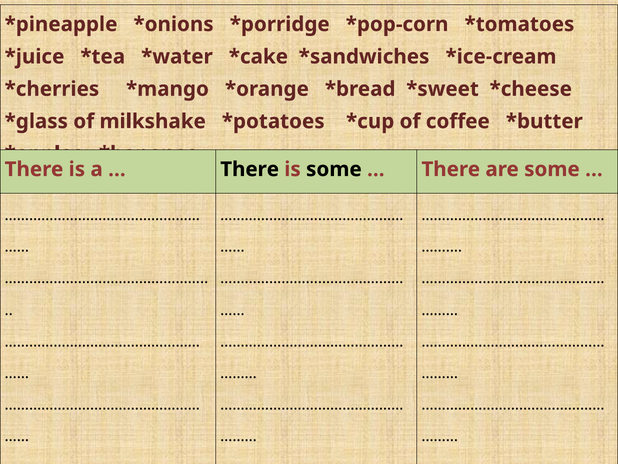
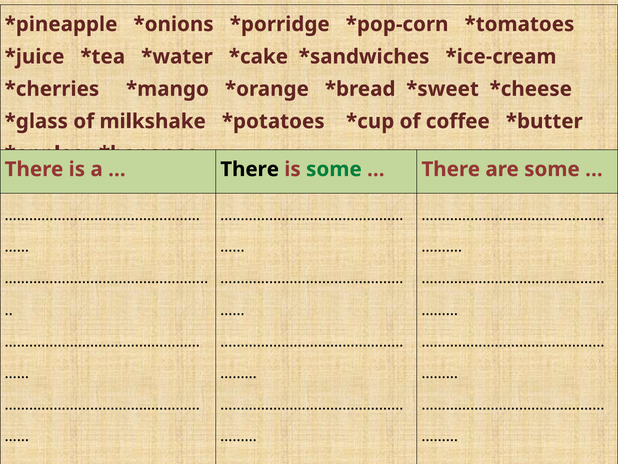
some at (334, 169) colour: black -> green
